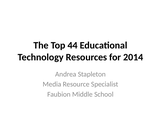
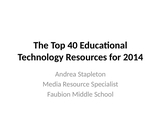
44: 44 -> 40
